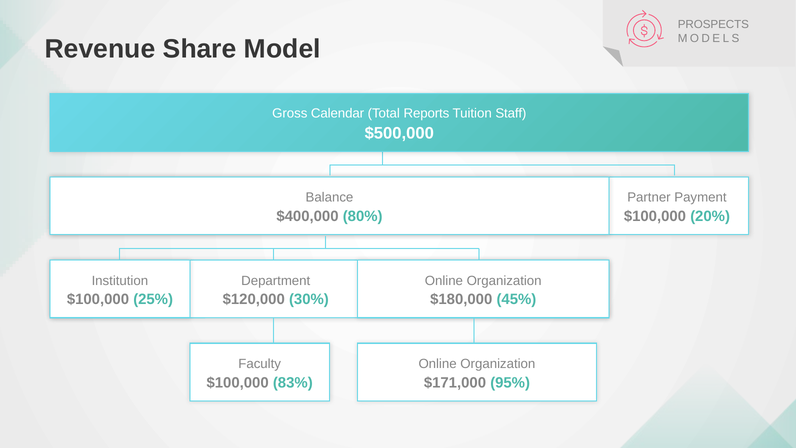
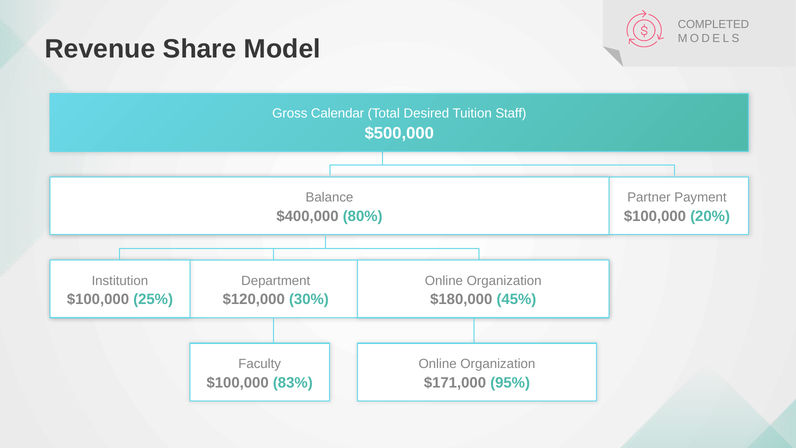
PROSPECTS: PROSPECTS -> COMPLETED
Reports: Reports -> Desired
